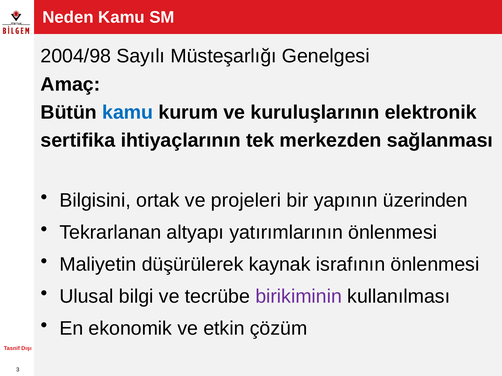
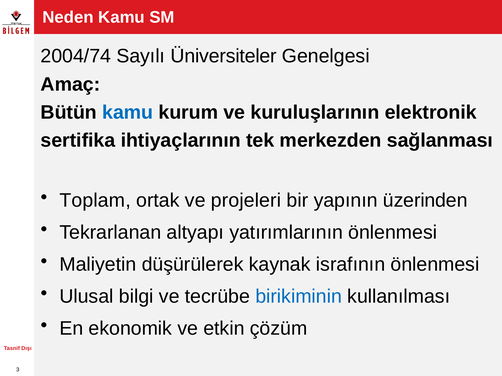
2004/98: 2004/98 -> 2004/74
Müsteşarlığı: Müsteşarlığı -> Üniversiteler
Bilgisini: Bilgisini -> Toplam
birikiminin colour: purple -> blue
